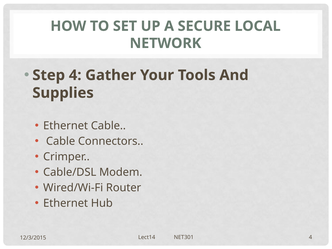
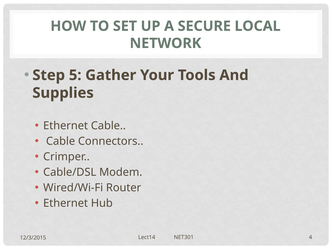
Step 4: 4 -> 5
